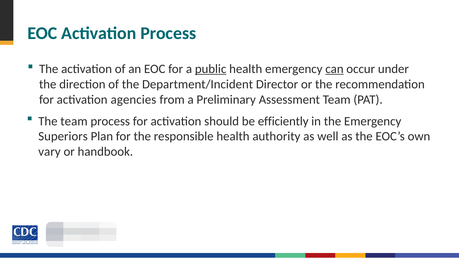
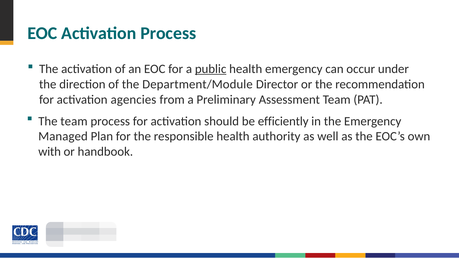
can underline: present -> none
Department/Incident: Department/Incident -> Department/Module
Superiors: Superiors -> Managed
vary: vary -> with
